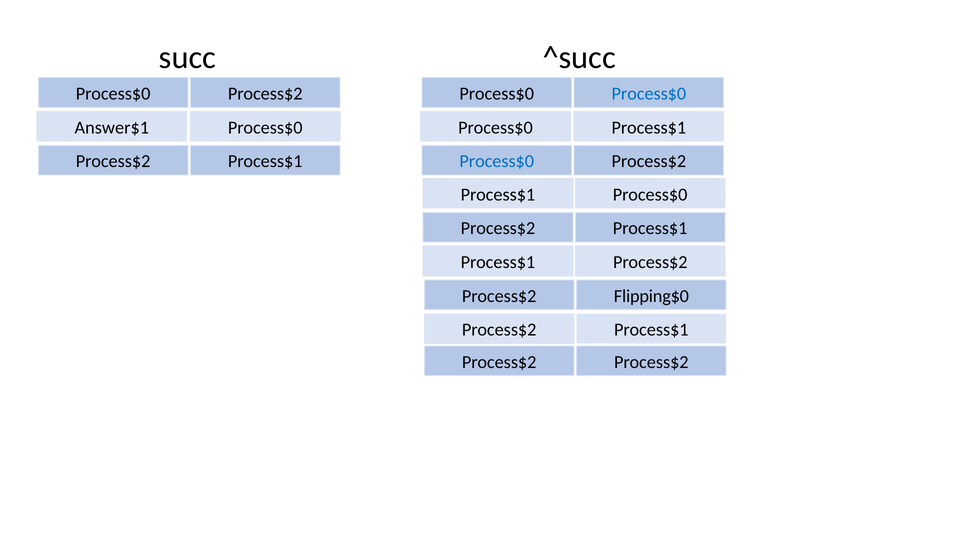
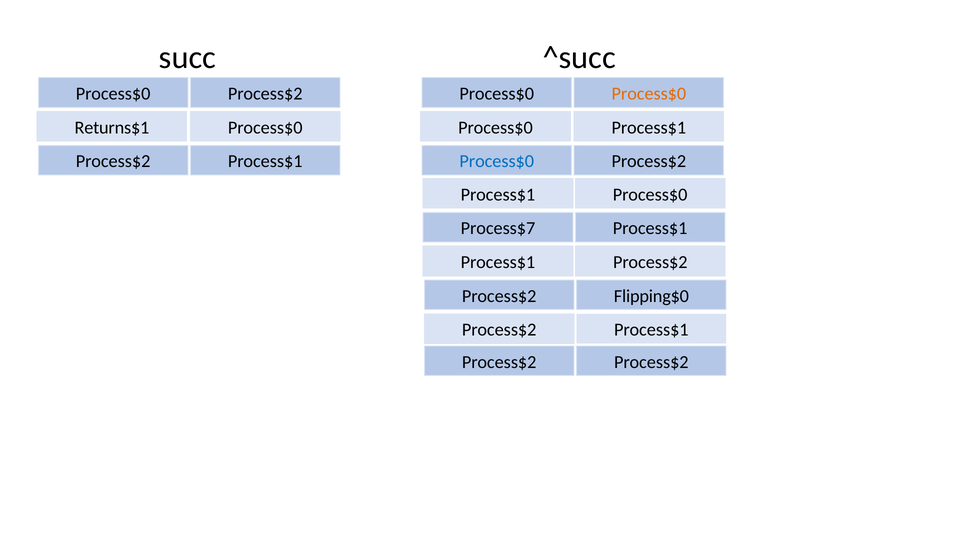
Process$0 at (649, 94) colour: blue -> orange
Answer$1: Answer$1 -> Returns$1
Process$2 at (498, 228): Process$2 -> Process$7
